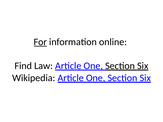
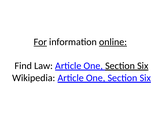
online underline: none -> present
